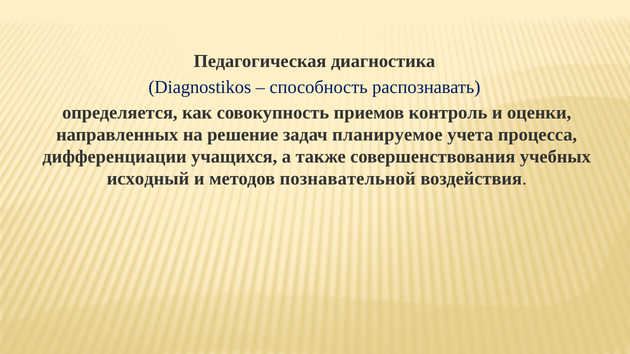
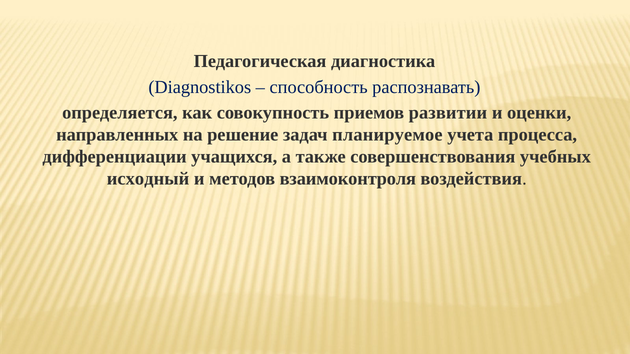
контроль: контроль -> развитии
познавательной: познавательной -> взаимоконтроля
